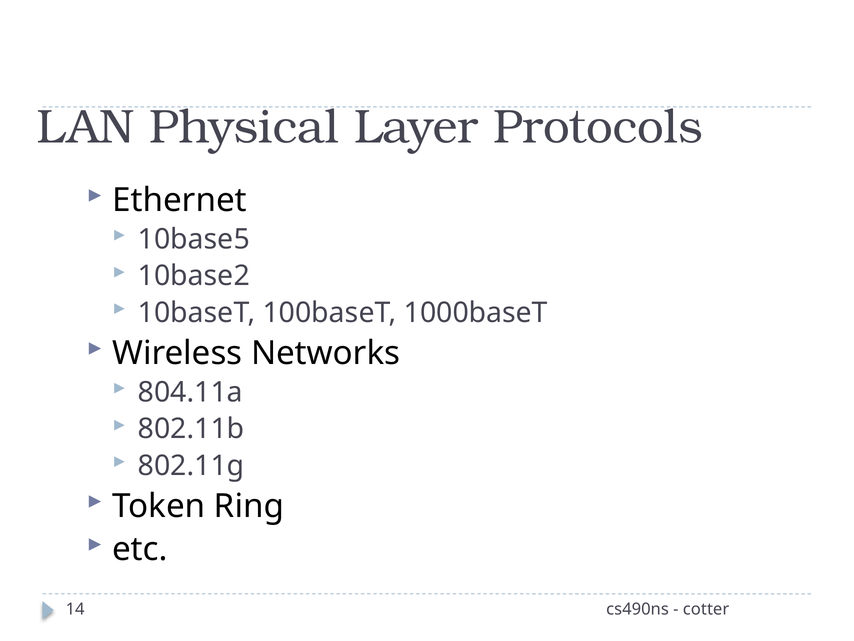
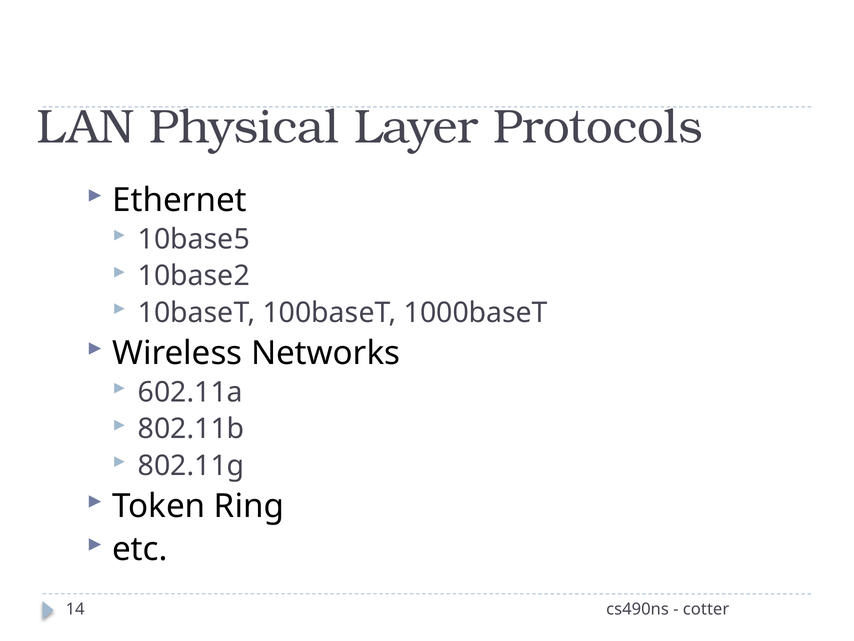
804.11a: 804.11a -> 602.11a
